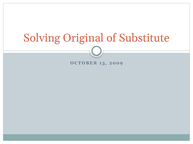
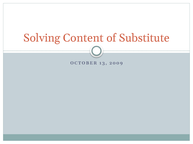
Original: Original -> Content
